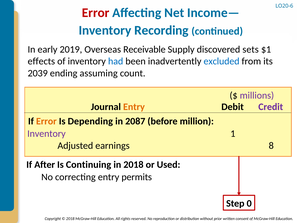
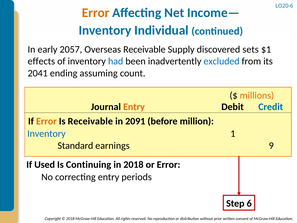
Error at (96, 13) colour: red -> orange
Recording: Recording -> Individual
2019: 2019 -> 2057
2039: 2039 -> 2041
millions colour: purple -> orange
Credit colour: purple -> blue
Is Depending: Depending -> Receivable
2087: 2087 -> 2091
Inventory at (46, 133) colour: purple -> blue
Adjusted: Adjusted -> Standard
8: 8 -> 9
After: After -> Used
or Used: Used -> Error
permits: permits -> periods
0: 0 -> 6
